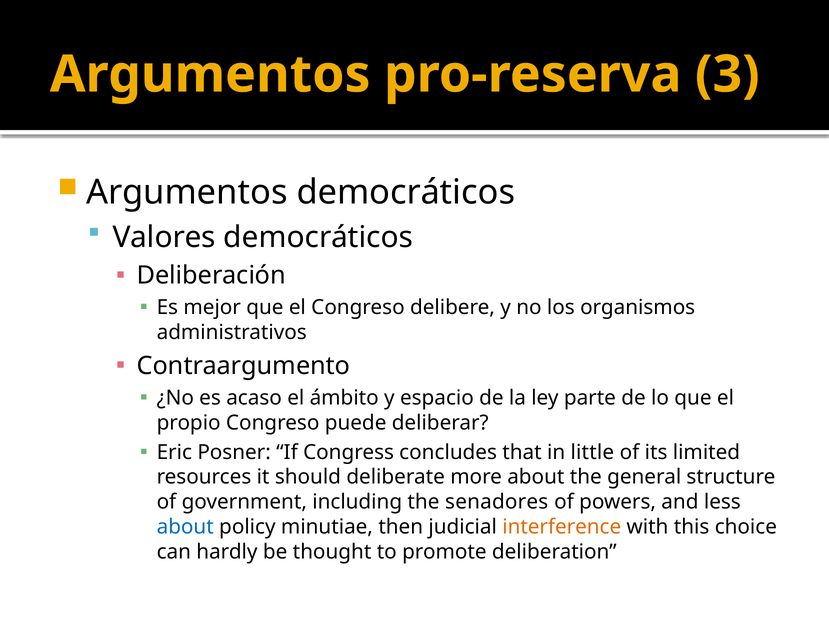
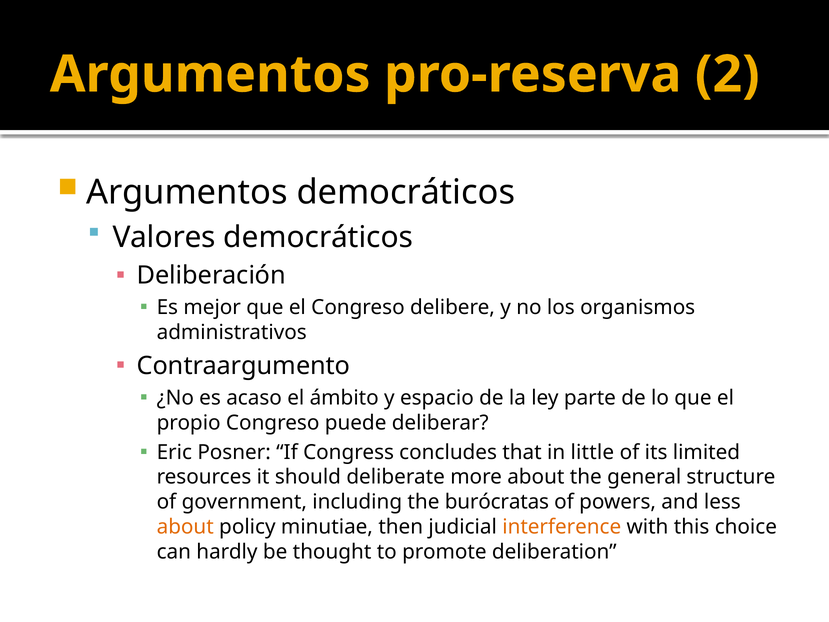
3: 3 -> 2
senadores: senadores -> burócratas
about at (185, 527) colour: blue -> orange
